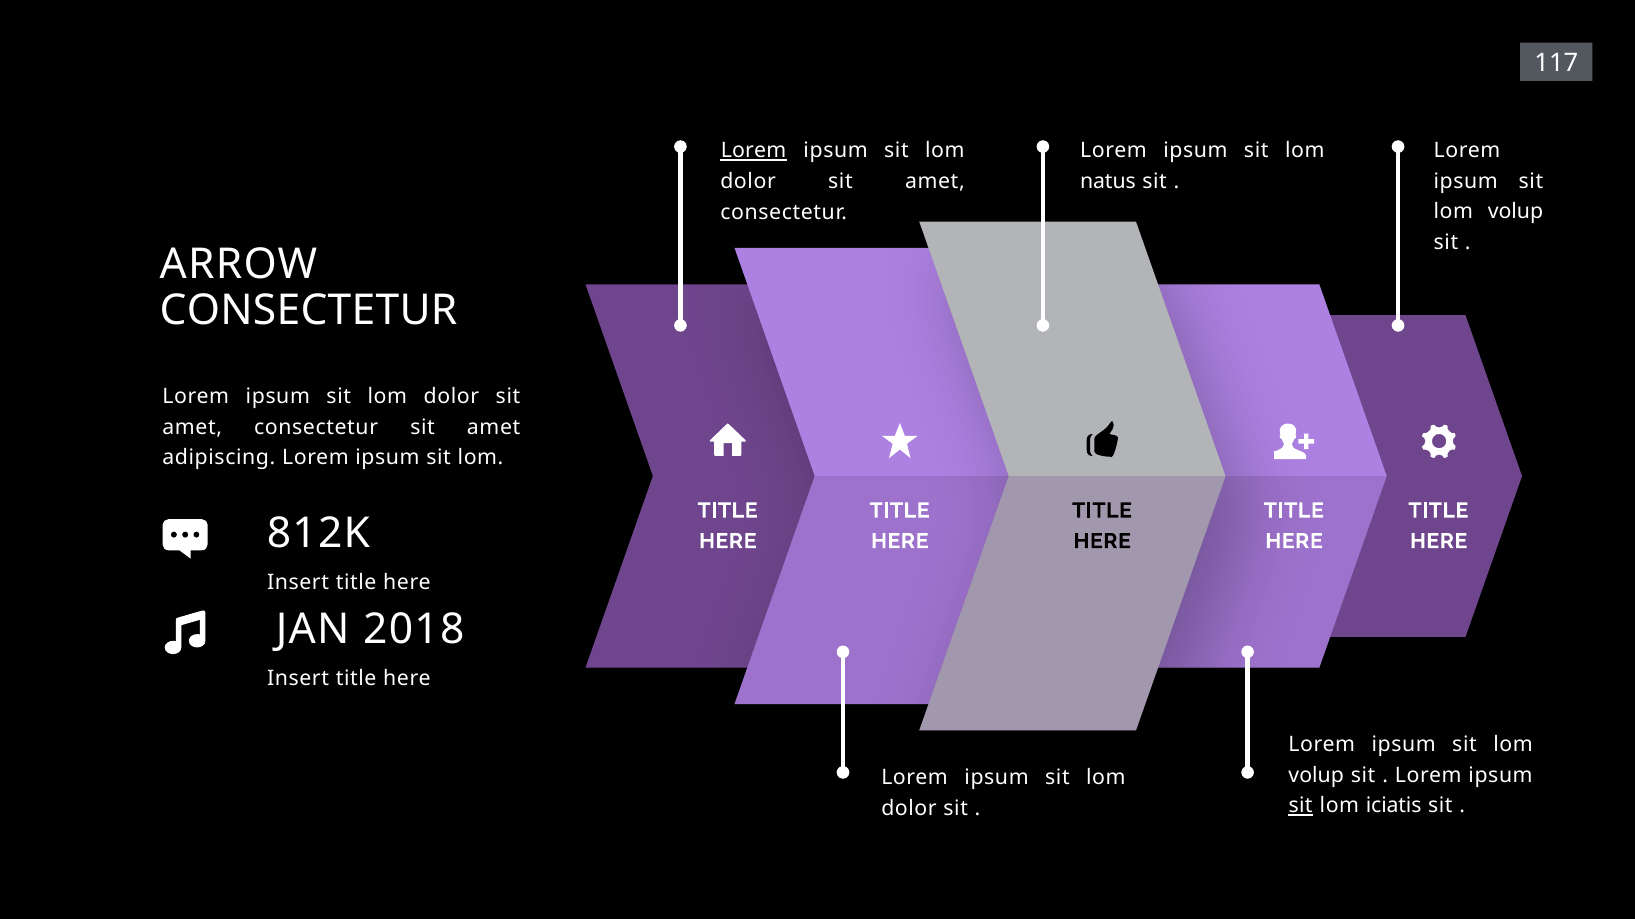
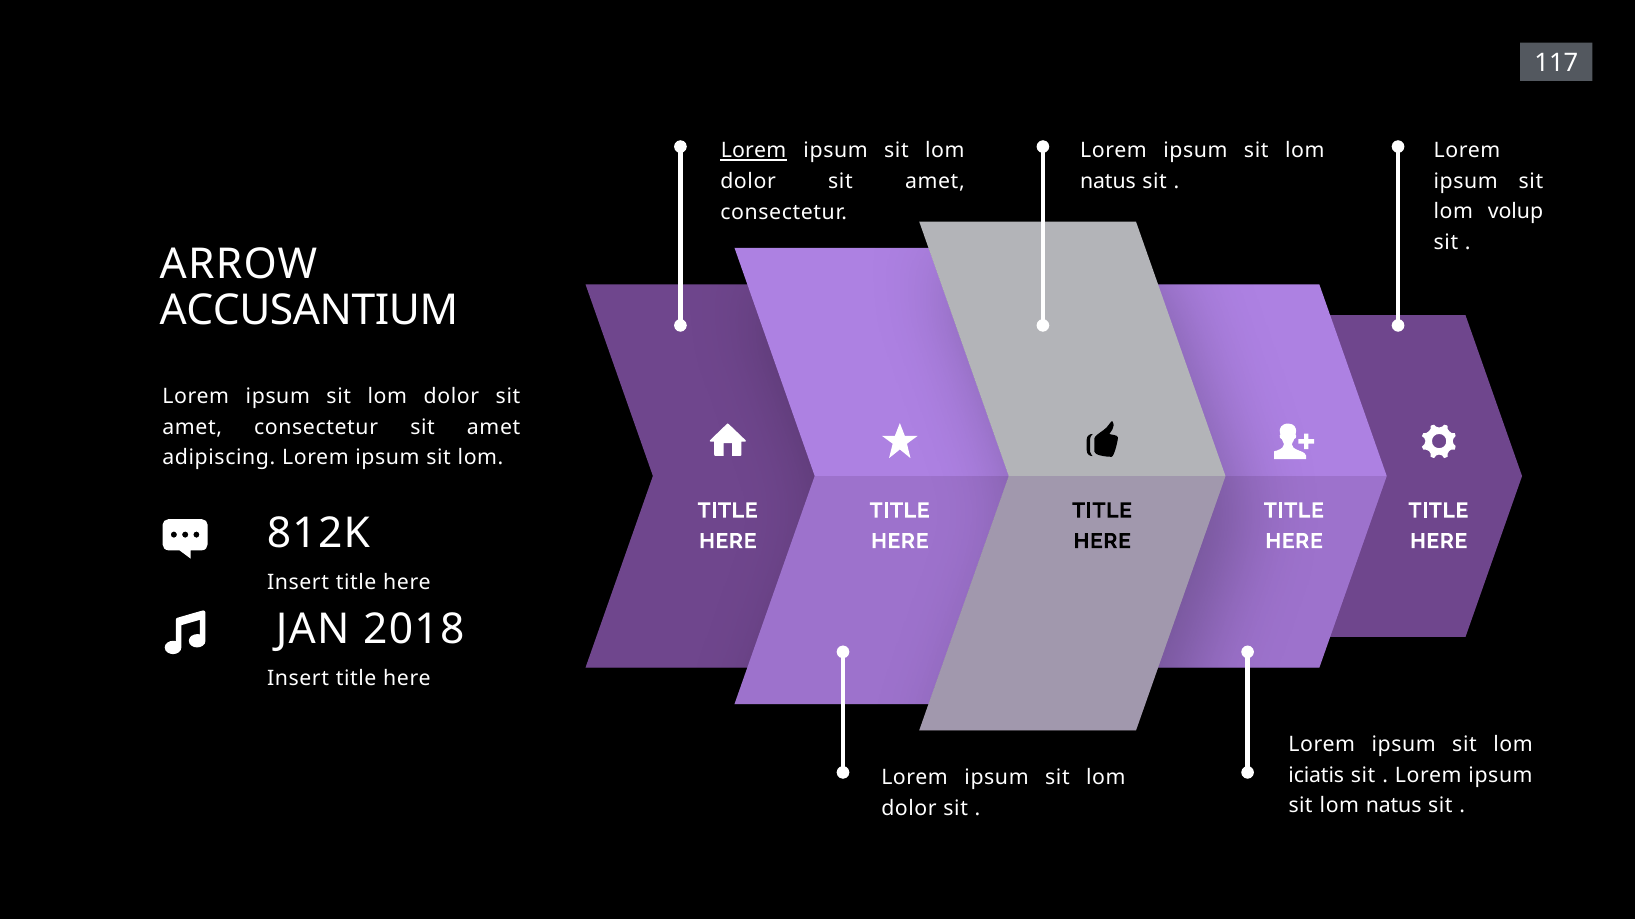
CONSECTETUR at (309, 310): CONSECTETUR -> ACCUSANTIUM
volup at (1316, 776): volup -> iciatis
sit at (1301, 807) underline: present -> none
iciatis at (1394, 807): iciatis -> natus
